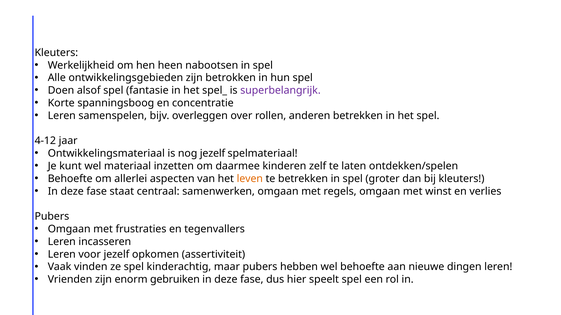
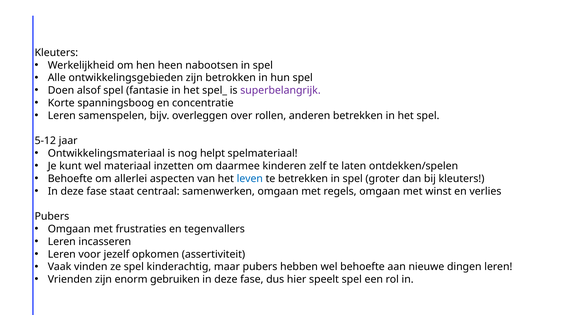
4-12: 4-12 -> 5-12
nog jezelf: jezelf -> helpt
leven colour: orange -> blue
